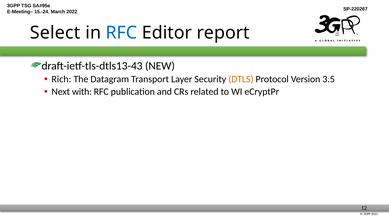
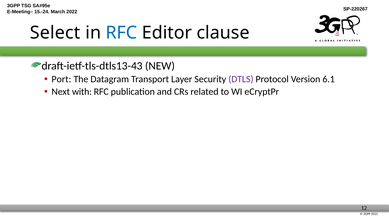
report: report -> clause
Rich: Rich -> Port
DTLS colour: orange -> purple
3.5: 3.5 -> 6.1
